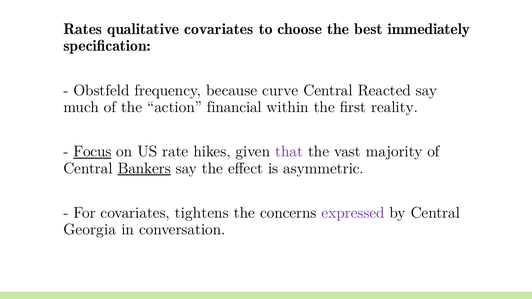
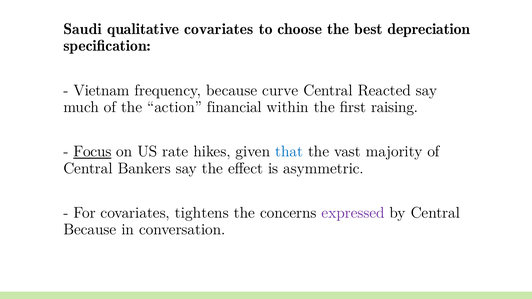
Rates: Rates -> Saudi
immediately: immediately -> depreciation
Obstfeld: Obstfeld -> Vietnam
reality: reality -> raising
that colour: purple -> blue
Bankers underline: present -> none
Georgia at (90, 230): Georgia -> Because
